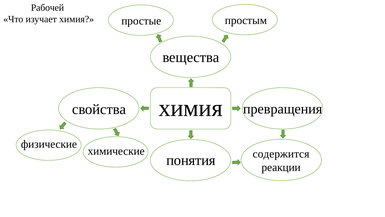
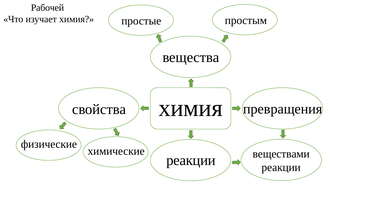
содержится: содержится -> веществами
понятия at (191, 160): понятия -> реакции
